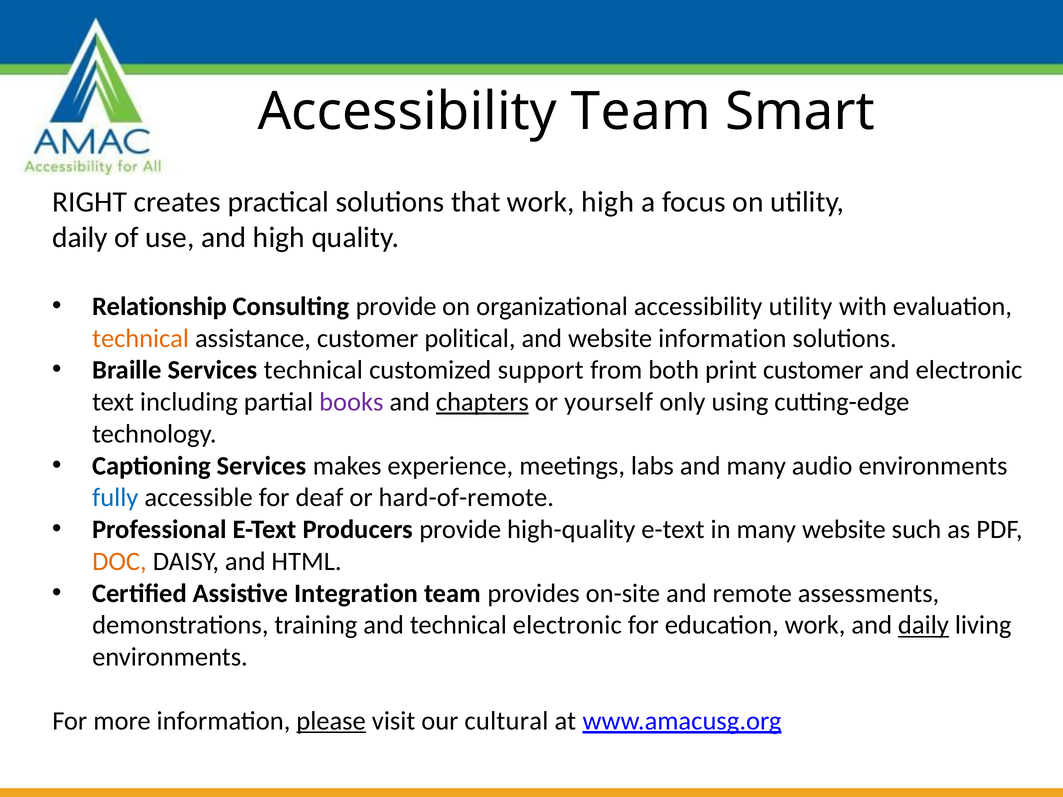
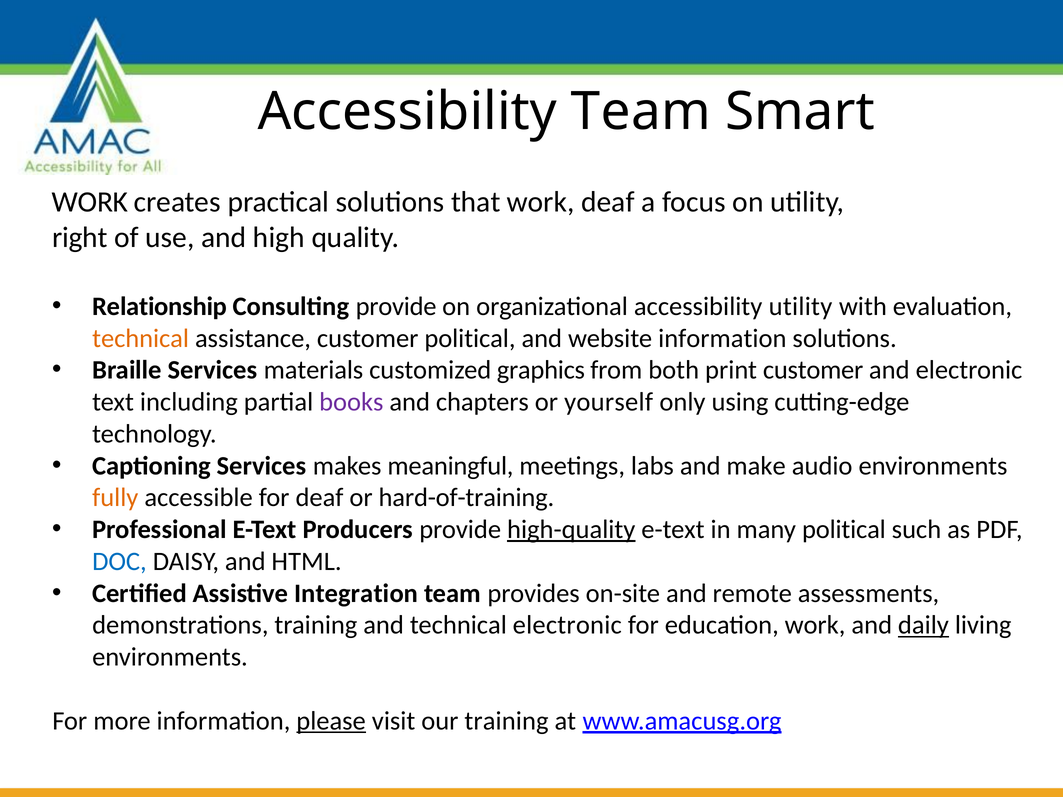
RIGHT at (90, 202): RIGHT -> WORK
work high: high -> deaf
daily at (80, 238): daily -> right
Services technical: technical -> materials
support: support -> graphics
chapters underline: present -> none
experience: experience -> meaningful
and many: many -> make
fully colour: blue -> orange
hard-of-remote: hard-of-remote -> hard-of-training
high-quality underline: none -> present
many website: website -> political
DOC colour: orange -> blue
our cultural: cultural -> training
